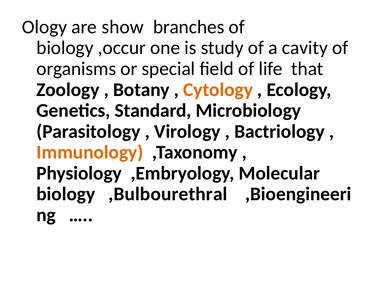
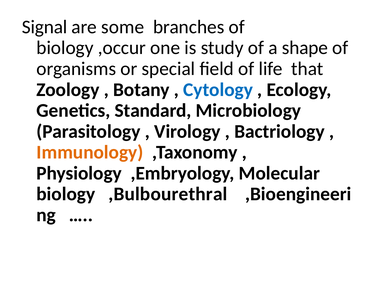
Ology: Ology -> Signal
show: show -> some
cavity: cavity -> shape
Cytology colour: orange -> blue
